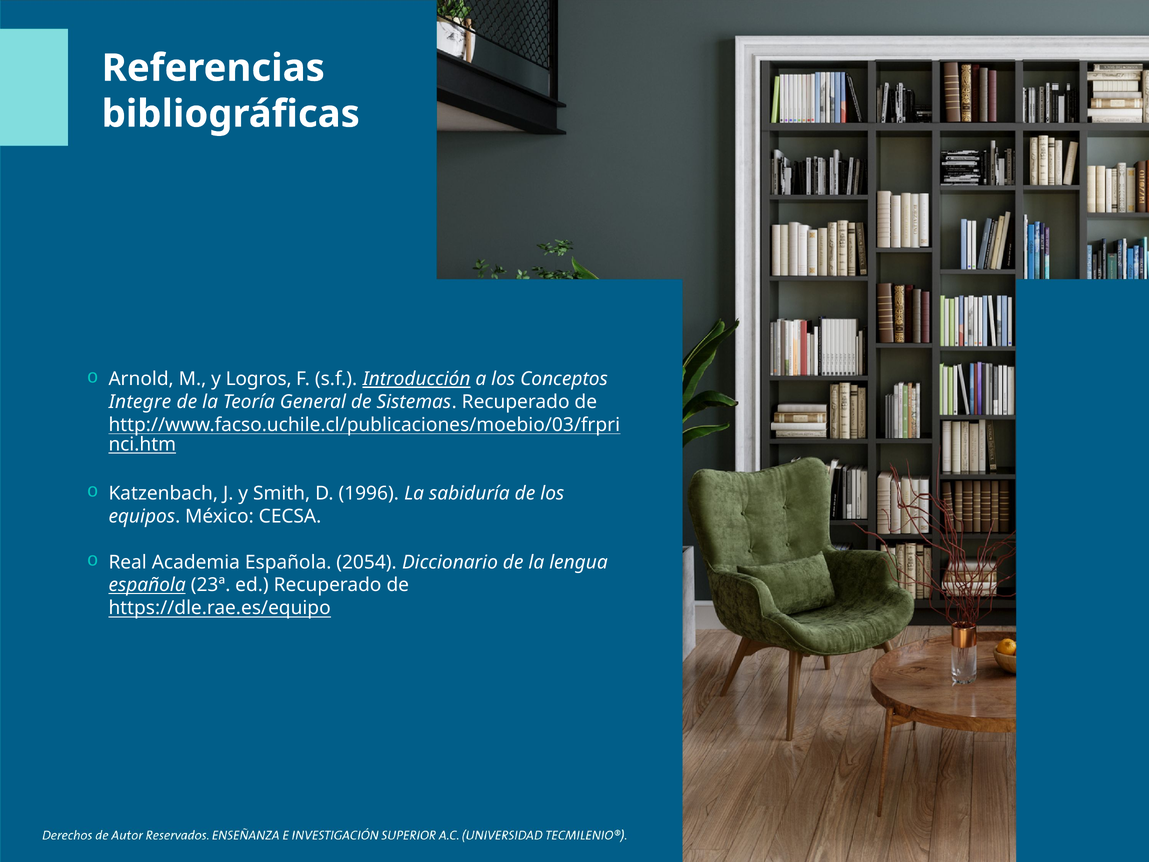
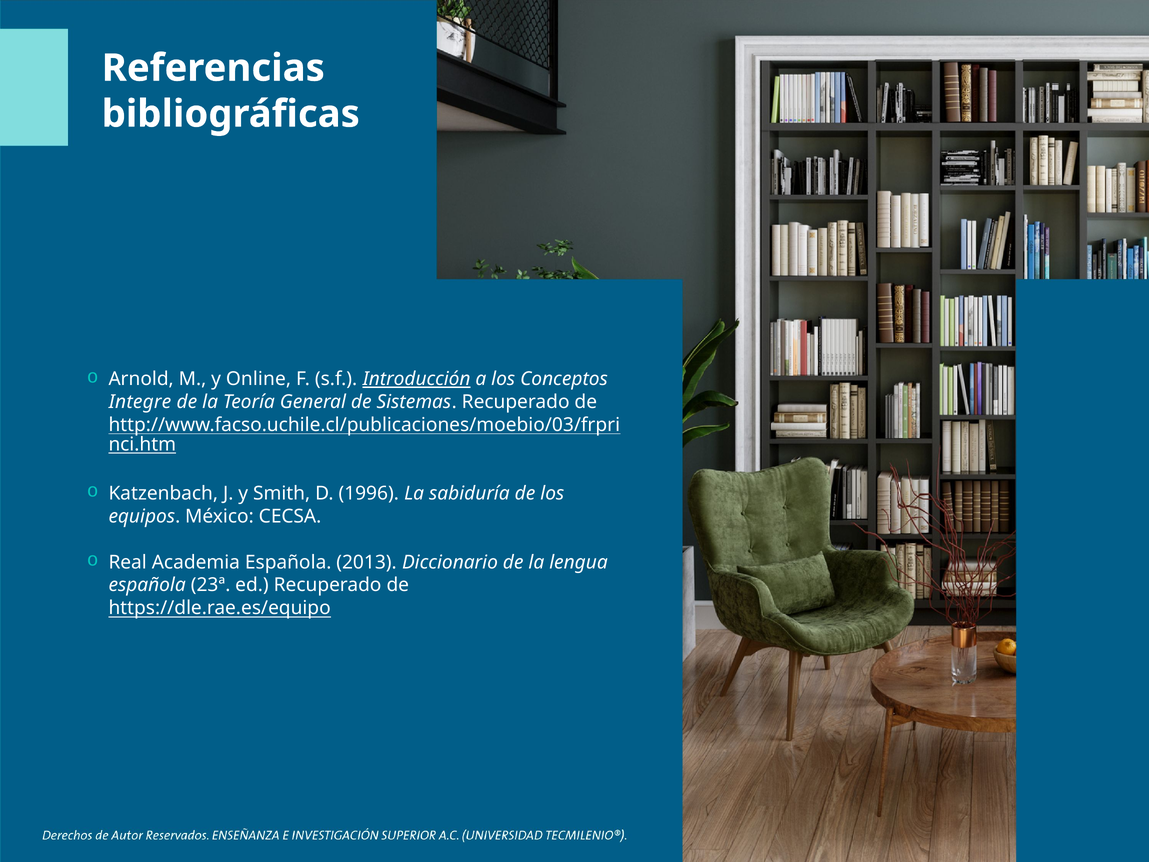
Logros: Logros -> Online
2054: 2054 -> 2013
española at (147, 585) underline: present -> none
